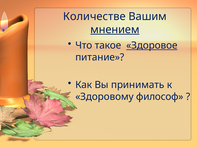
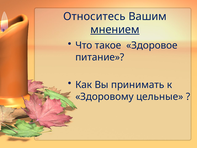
Количестве: Количестве -> Относитесь
Здоровое underline: present -> none
философ: философ -> цельные
